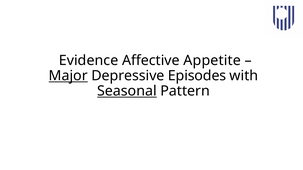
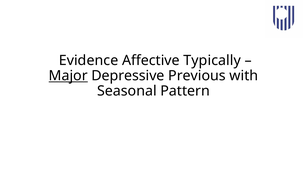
Appetite: Appetite -> Typically
Episodes: Episodes -> Previous
Seasonal underline: present -> none
